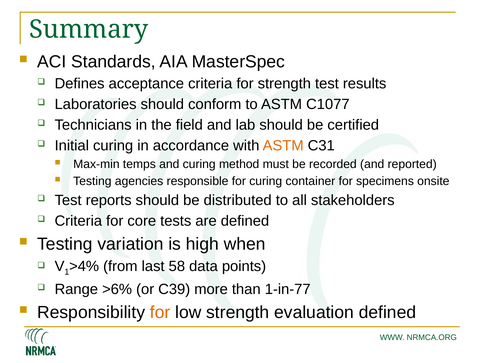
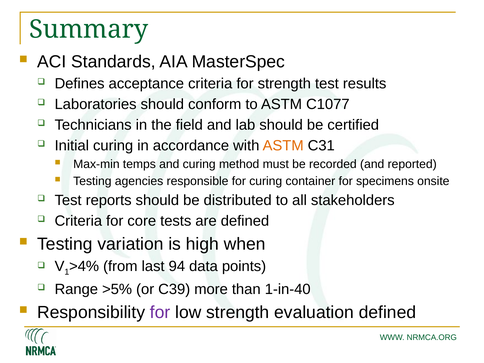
58: 58 -> 94
>6%: >6% -> >5%
1-in-77: 1-in-77 -> 1-in-40
for at (160, 312) colour: orange -> purple
